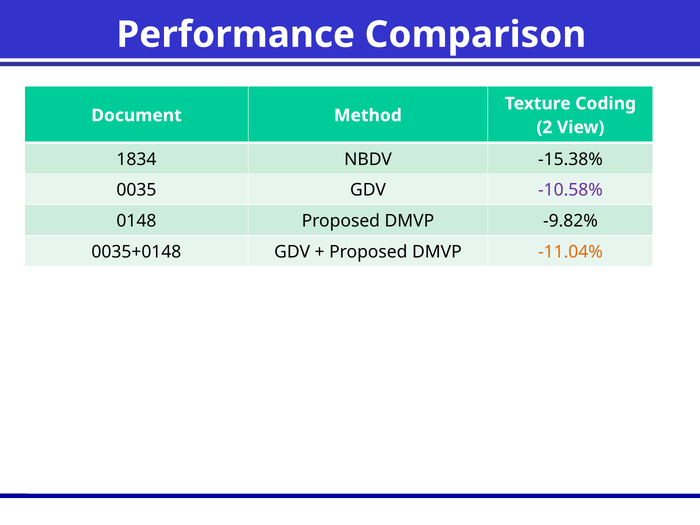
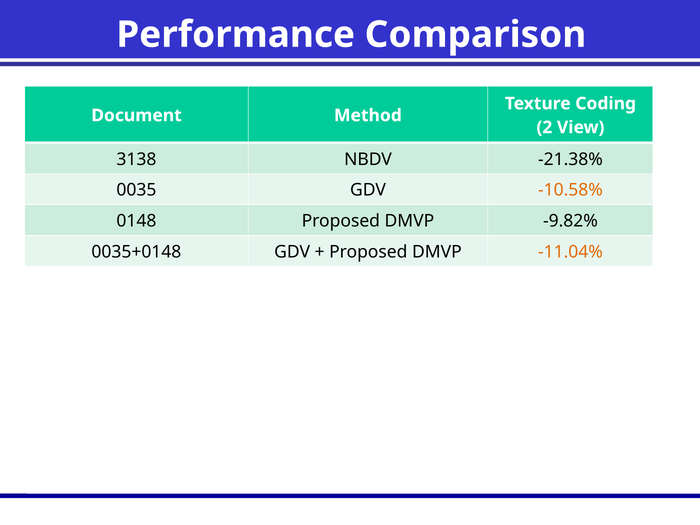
1834: 1834 -> 3138
-15.38%: -15.38% -> -21.38%
-10.58% colour: purple -> orange
